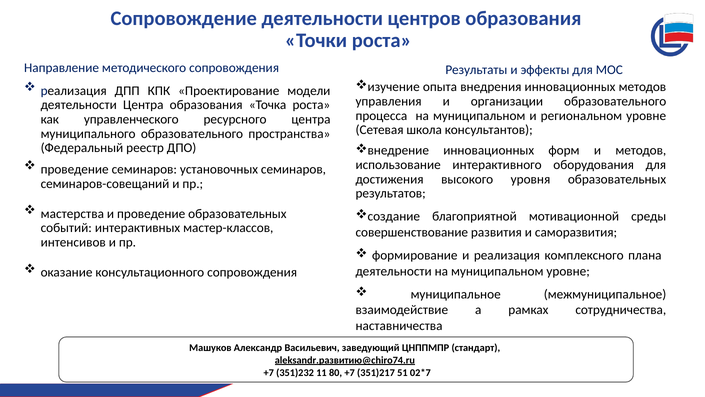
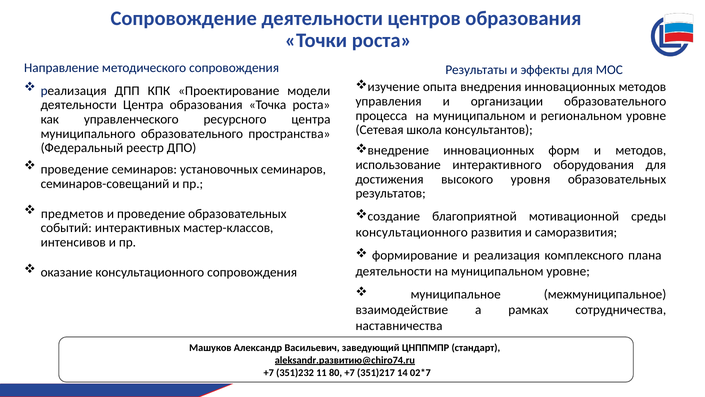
мастерства: мастерства -> предметов
совершенствование at (412, 232): совершенствование -> консультационного
51: 51 -> 14
